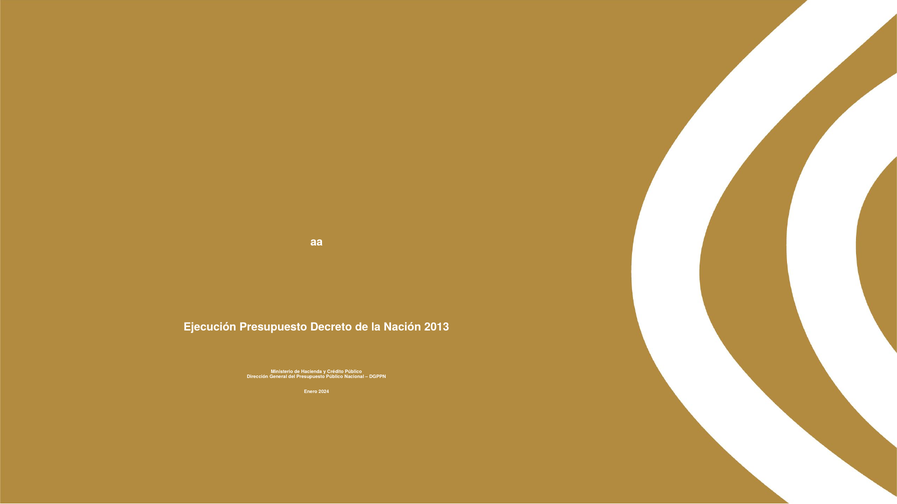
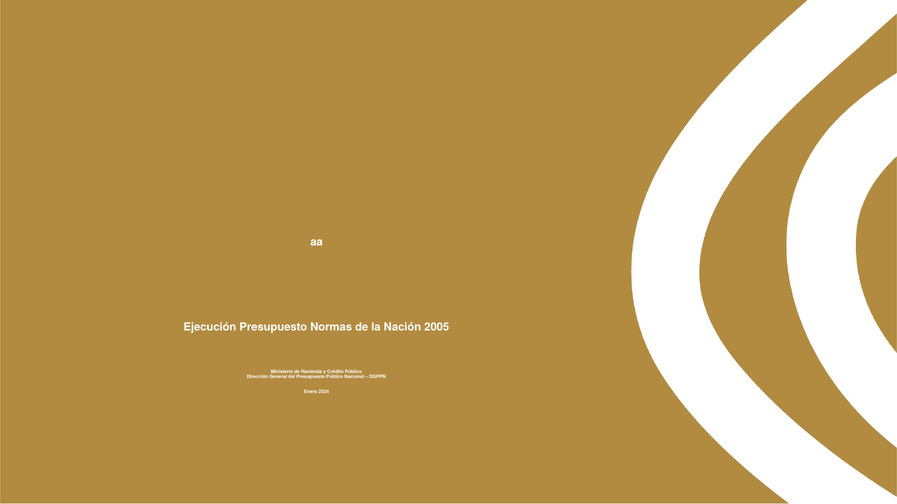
Decreto: Decreto -> Normas
2013: 2013 -> 2005
